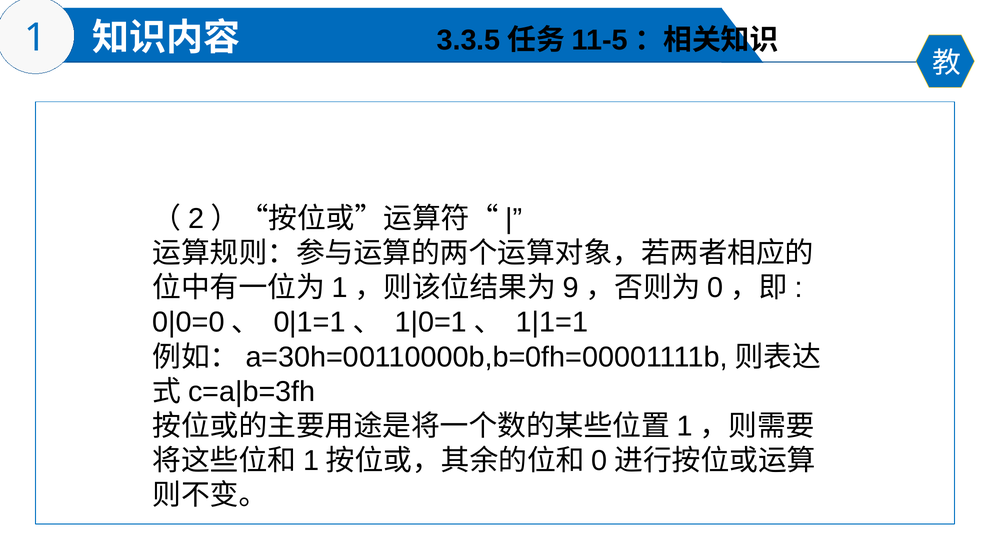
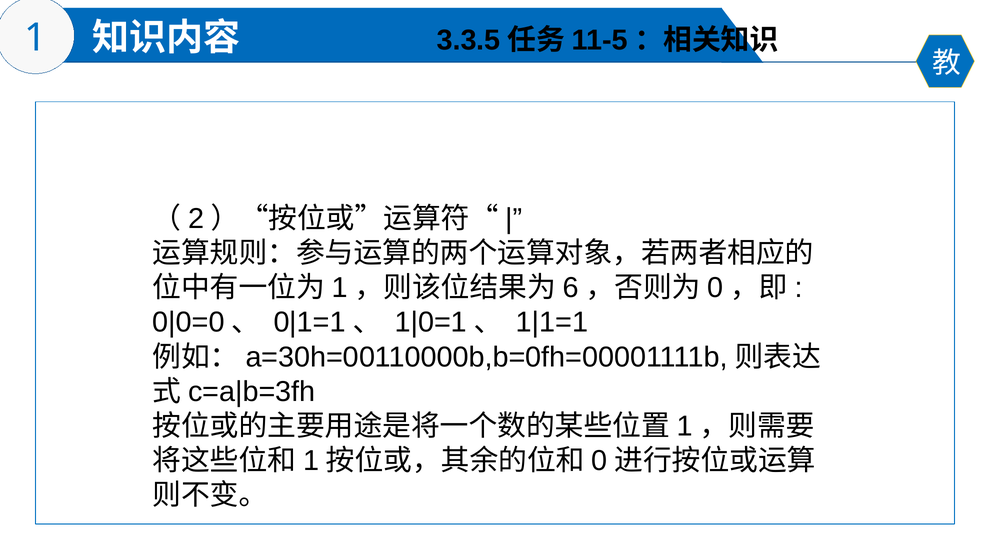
9: 9 -> 6
